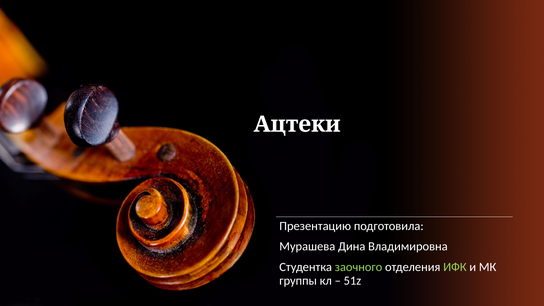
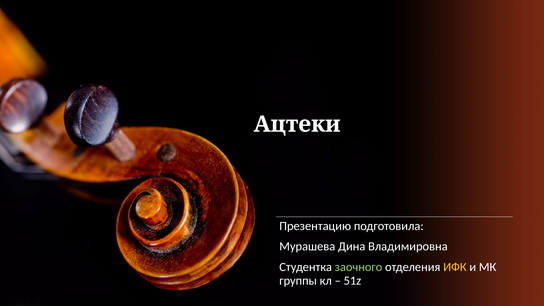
ИФК colour: light green -> yellow
